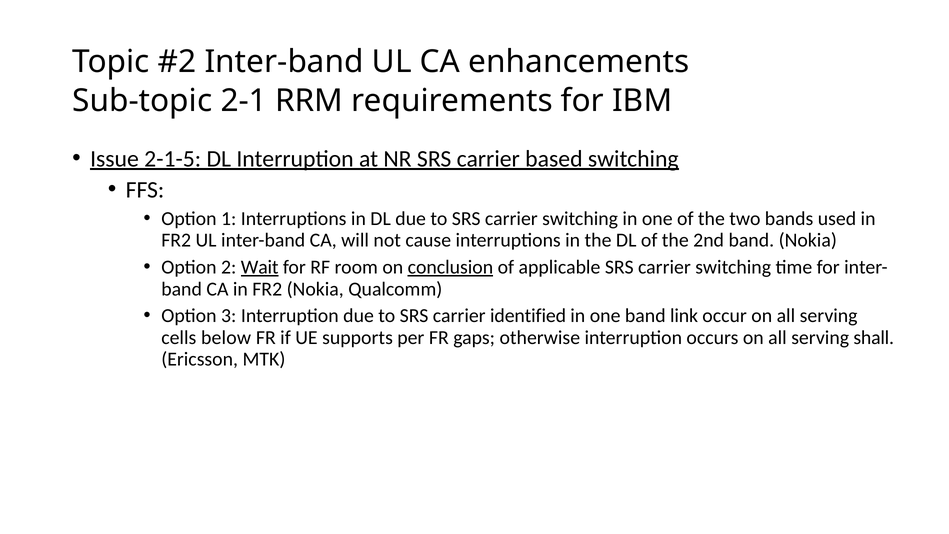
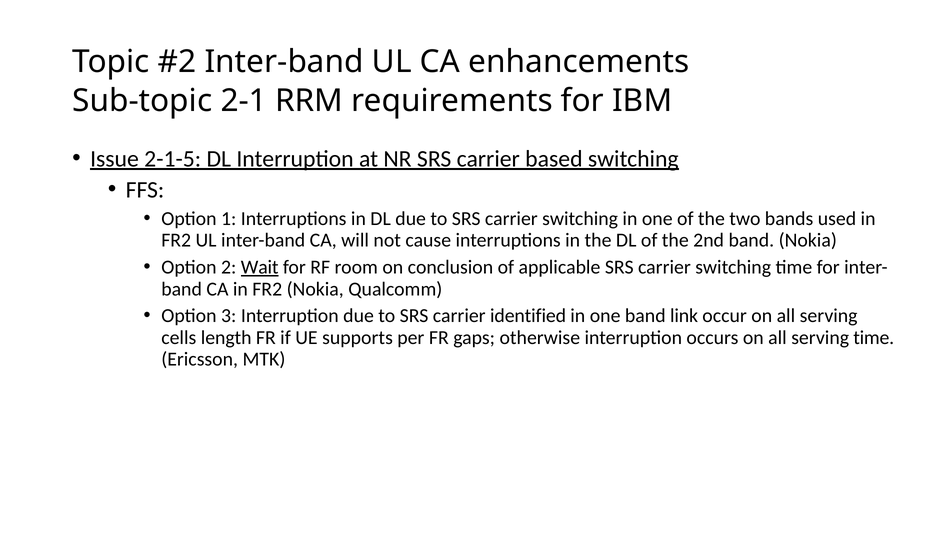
conclusion underline: present -> none
below: below -> length
serving shall: shall -> time
